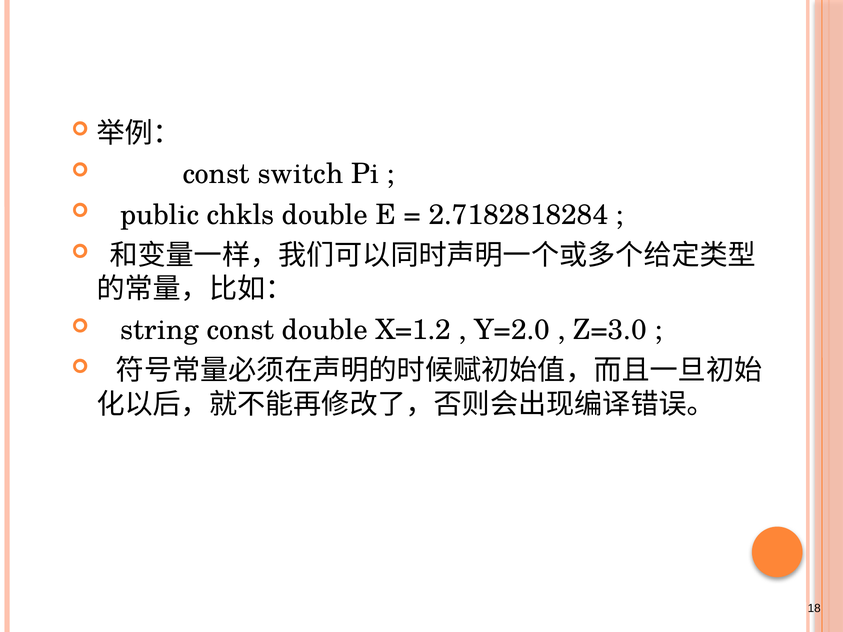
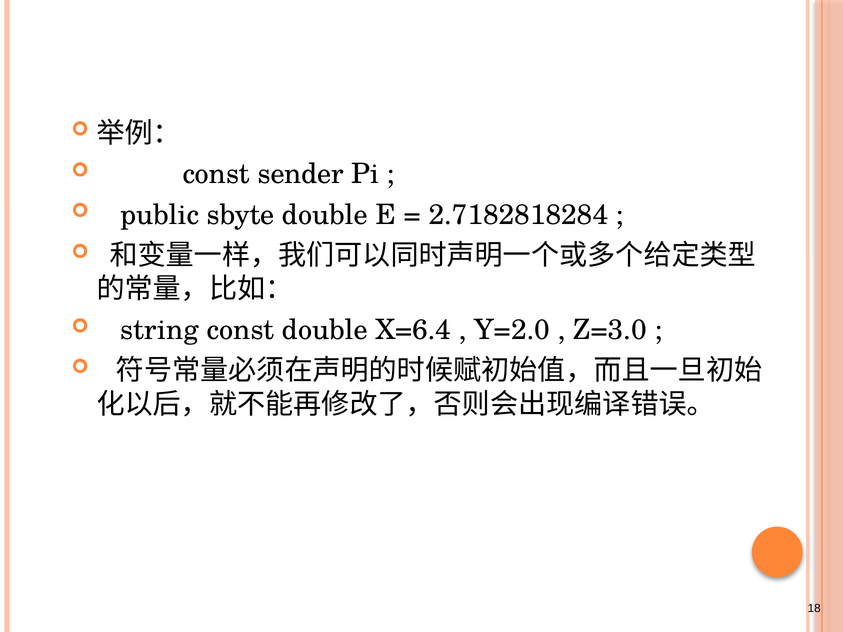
switch: switch -> sender
chkls: chkls -> sbyte
X=1.2: X=1.2 -> X=6.4
